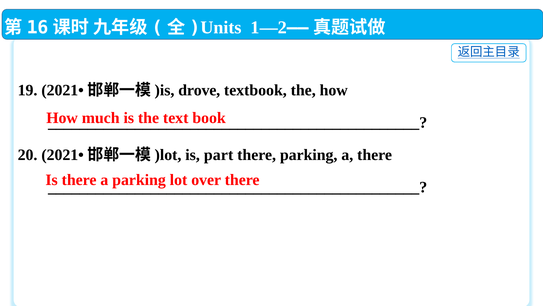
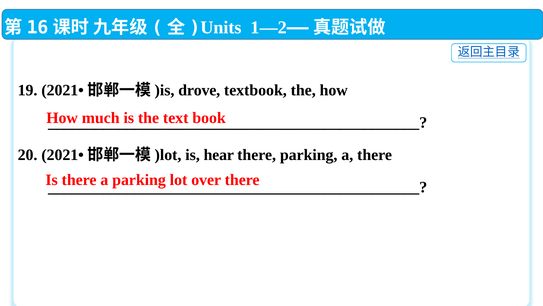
part: part -> hear
